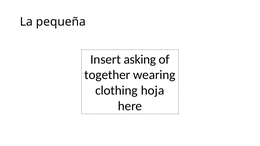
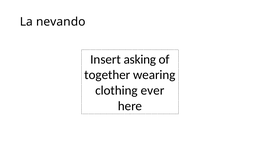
pequeña: pequeña -> nevando
hoja: hoja -> ever
